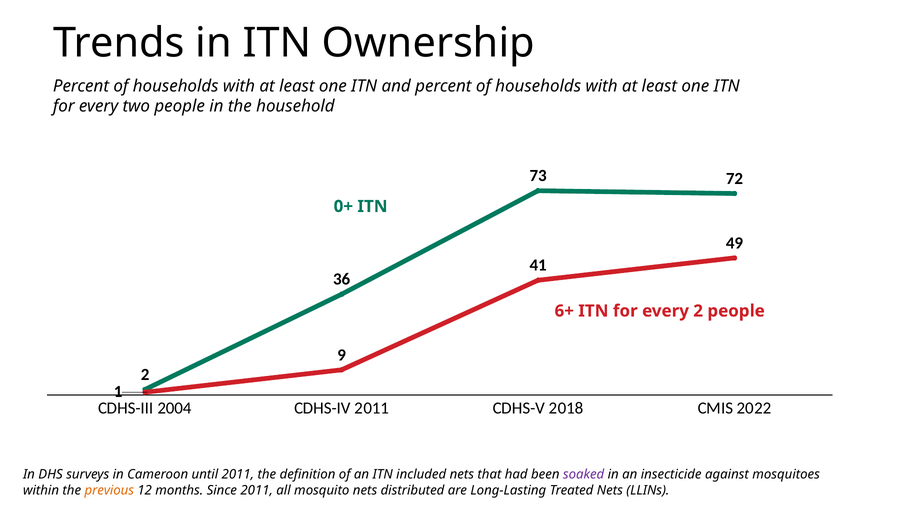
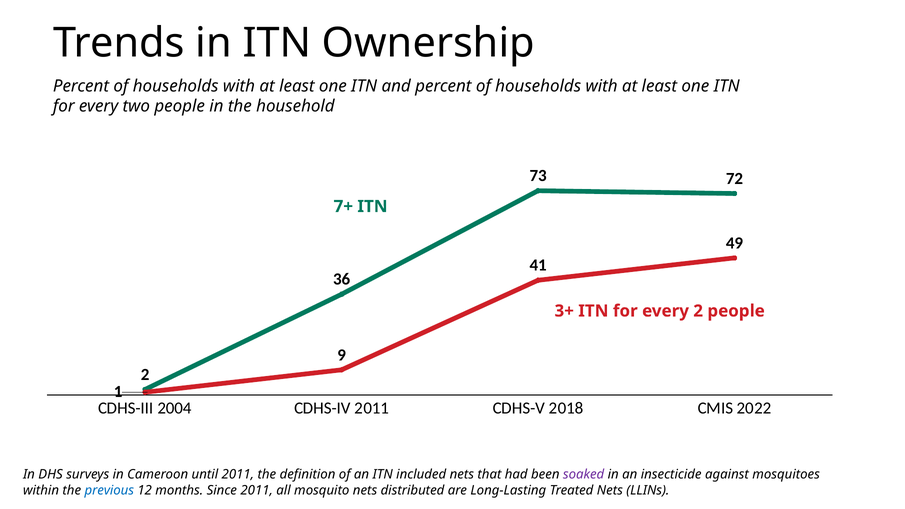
0+: 0+ -> 7+
6+: 6+ -> 3+
previous colour: orange -> blue
